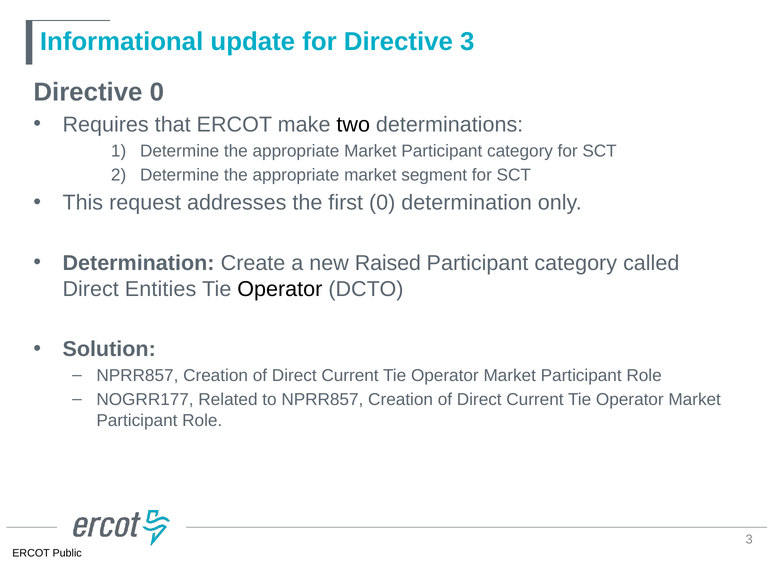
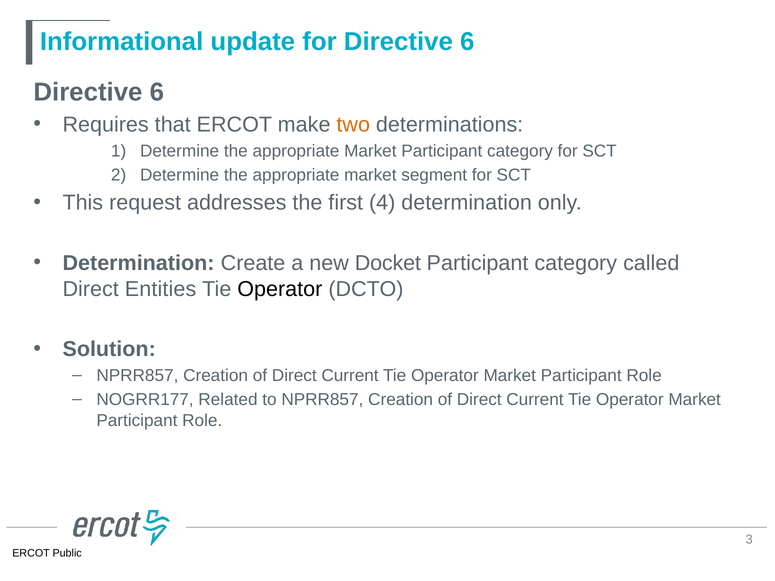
for Directive 3: 3 -> 6
0 at (157, 92): 0 -> 6
two colour: black -> orange
first 0: 0 -> 4
Raised: Raised -> Docket
